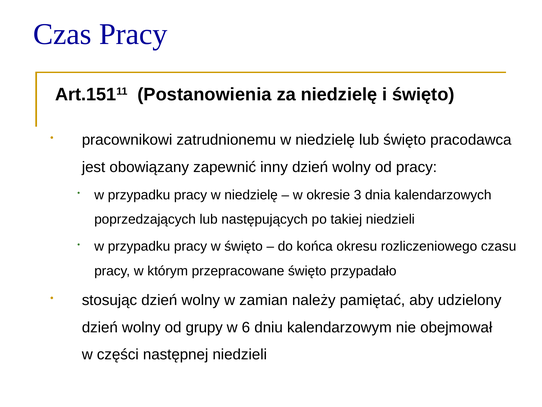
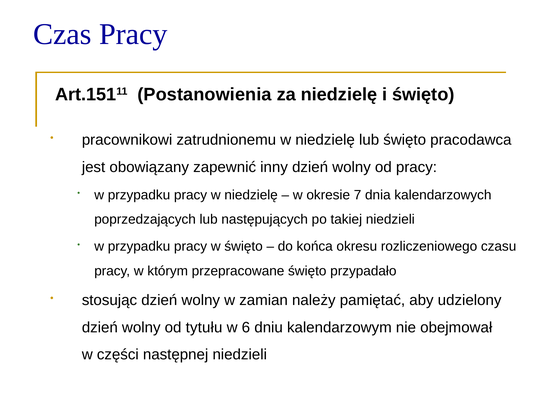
3: 3 -> 7
grupy: grupy -> tytułu
